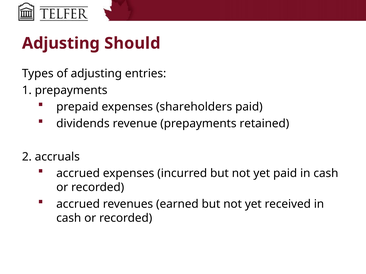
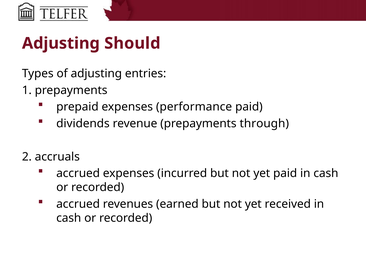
shareholders: shareholders -> performance
retained: retained -> through
